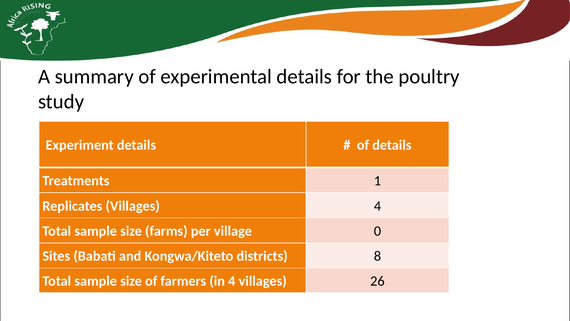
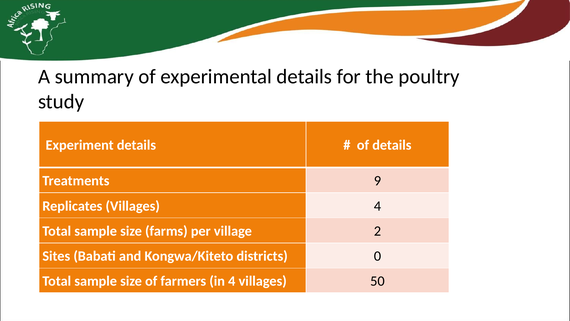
1: 1 -> 9
0: 0 -> 2
8: 8 -> 0
26: 26 -> 50
